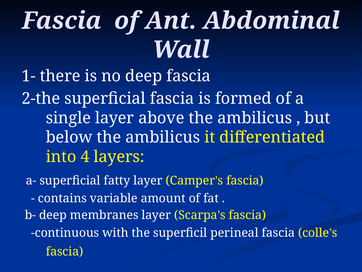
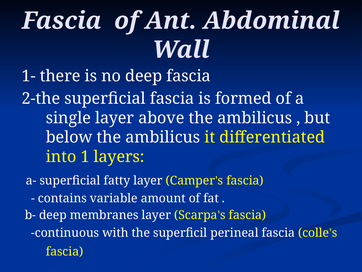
4: 4 -> 1
